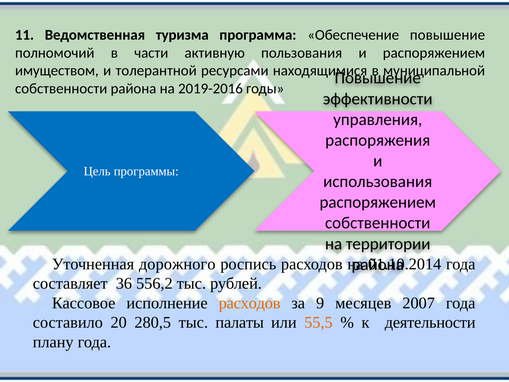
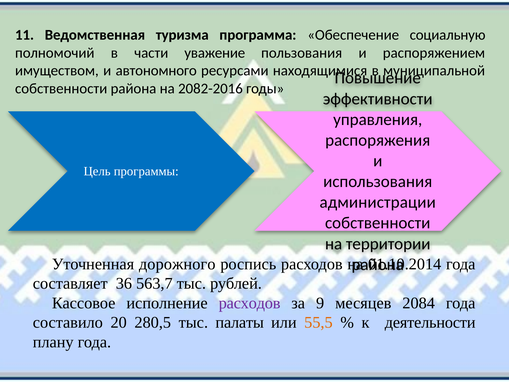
Обеспечение повышение: повышение -> социальную
активную: активную -> уважение
толерантной: толерантной -> автономного
2019-2016: 2019-2016 -> 2082-2016
распоряжением at (378, 202): распоряжением -> администрации
556,2: 556,2 -> 563,7
расходов at (250, 303) colour: orange -> purple
2007: 2007 -> 2084
